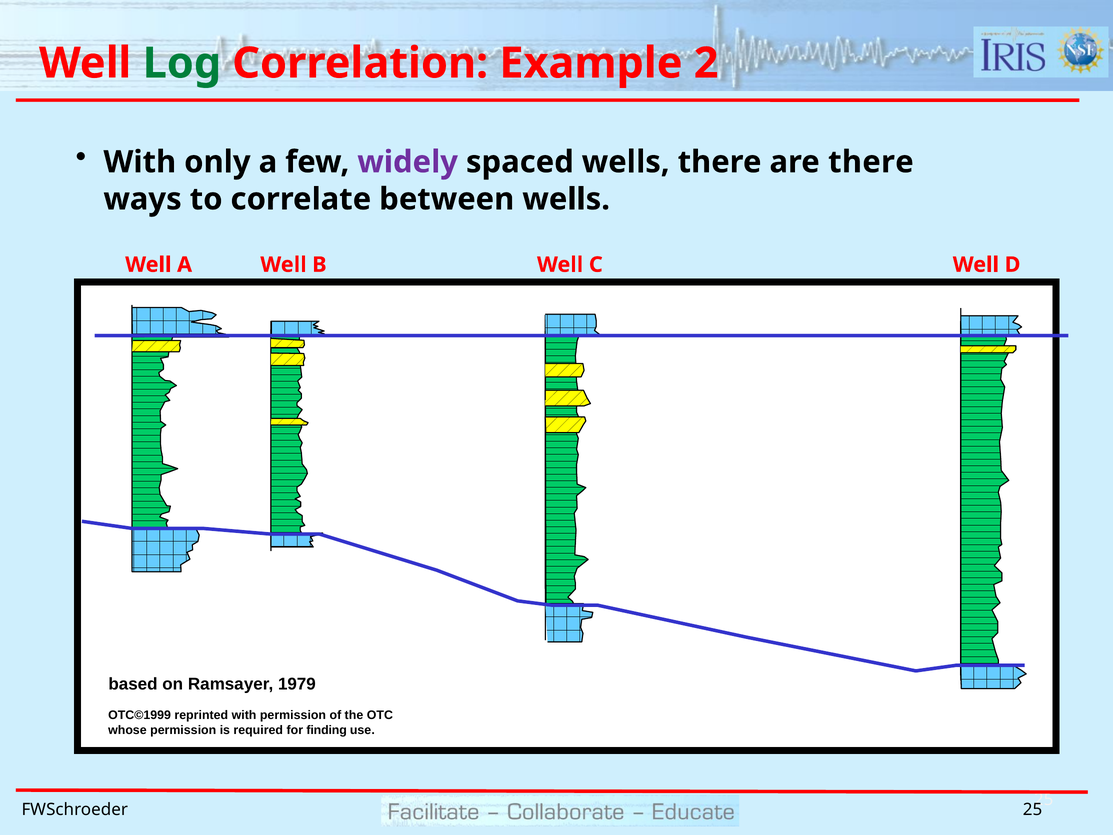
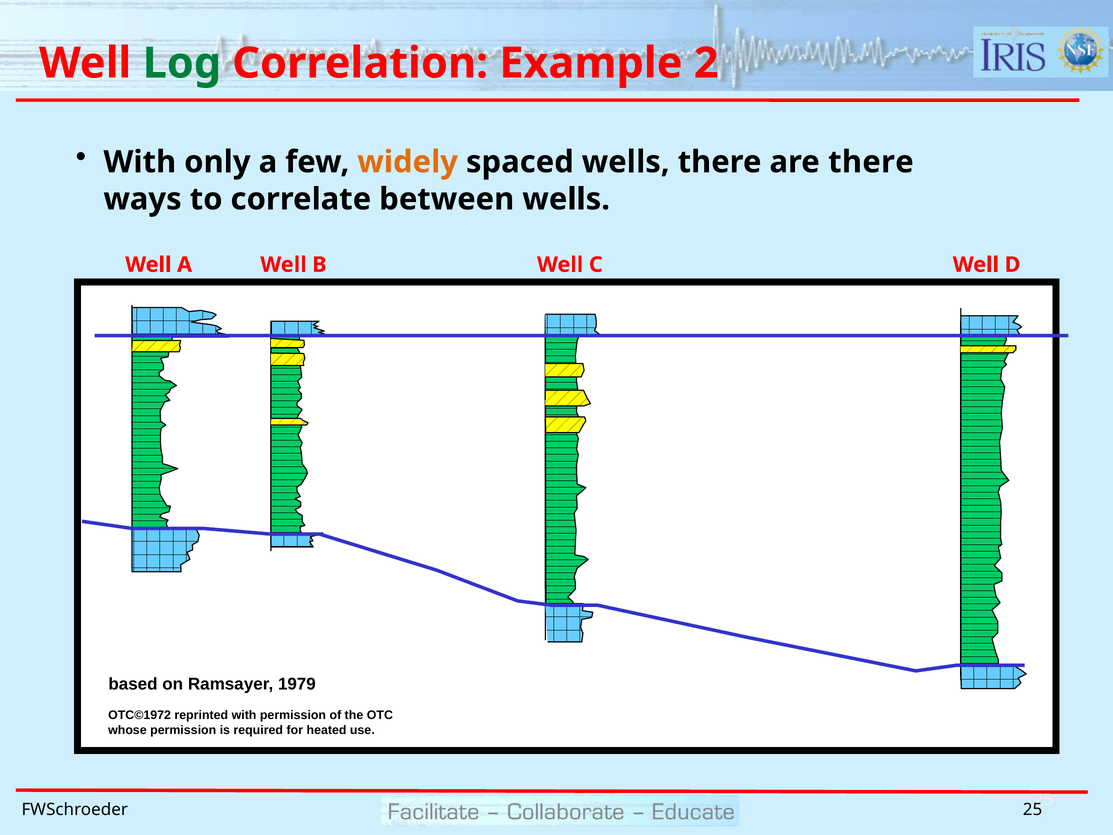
widely colour: purple -> orange
OTC©1999: OTC©1999 -> OTC©1972
finding: finding -> heated
